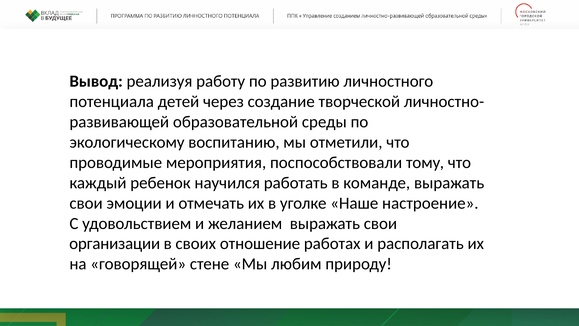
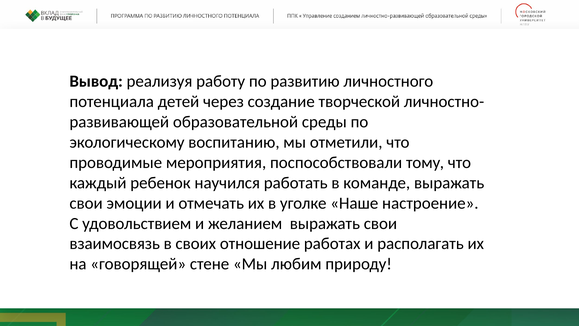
организации: организации -> взаимосвязь
